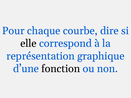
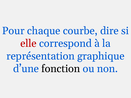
elle colour: black -> red
